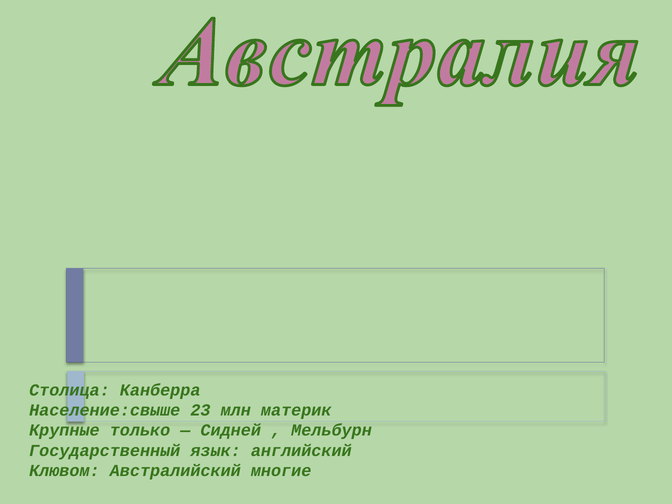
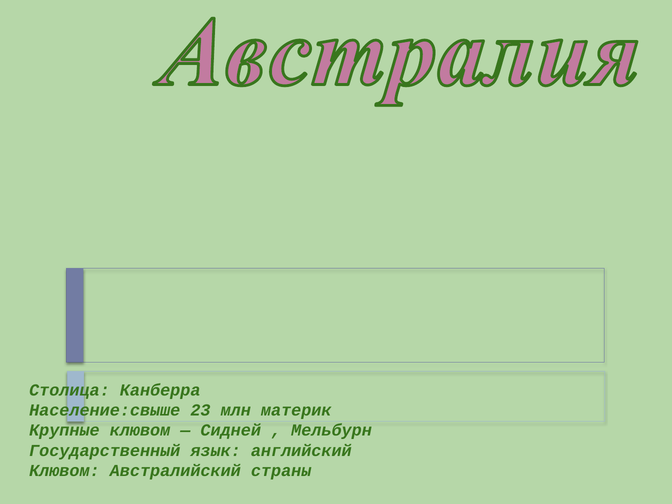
Крупные только: только -> клювом
многие: многие -> страны
